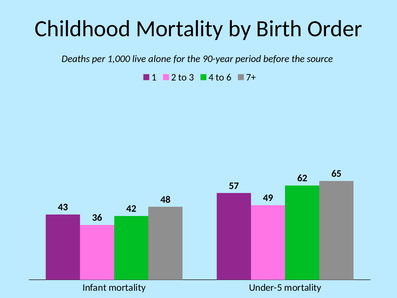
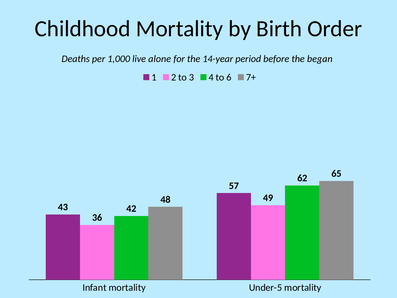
90-year: 90-year -> 14-year
source: source -> began
